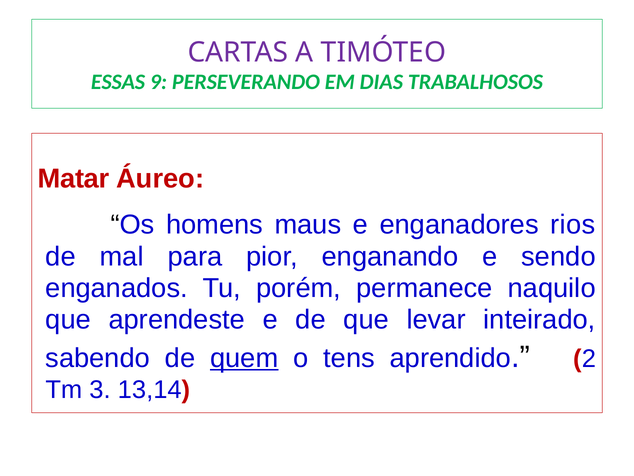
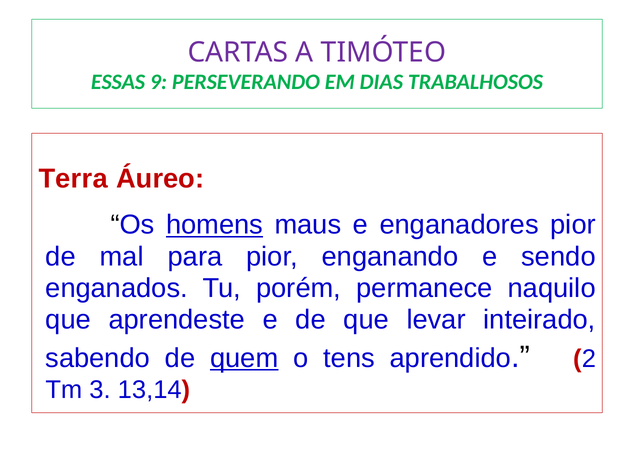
Matar: Matar -> Terra
homens underline: none -> present
enganadores rios: rios -> pior
